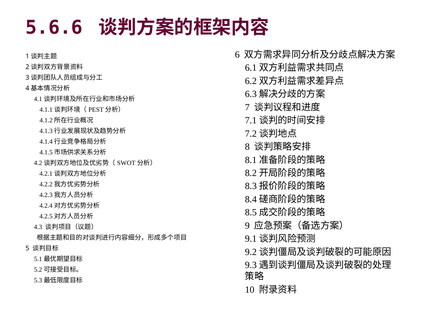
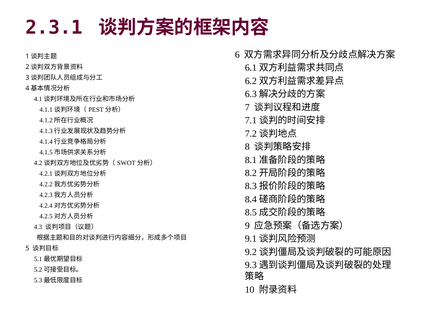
5.6.6: 5.6.6 -> 2.3.1
